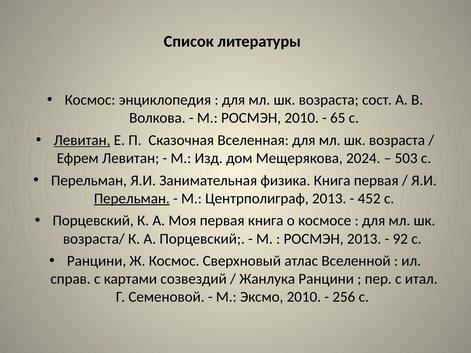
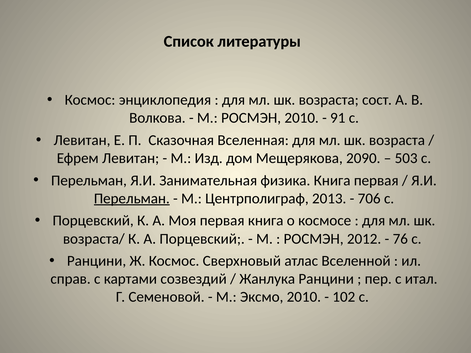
65: 65 -> 91
Левитан at (82, 140) underline: present -> none
2024: 2024 -> 2090
452: 452 -> 706
РОСМЭН 2013: 2013 -> 2012
92: 92 -> 76
256: 256 -> 102
